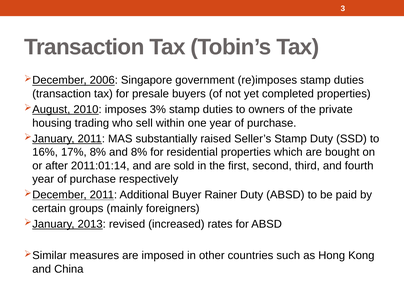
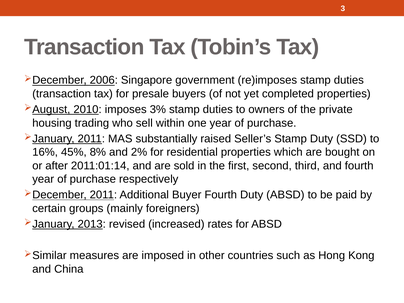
17%: 17% -> 45%
and 8%: 8% -> 2%
Buyer Rainer: Rainer -> Fourth
